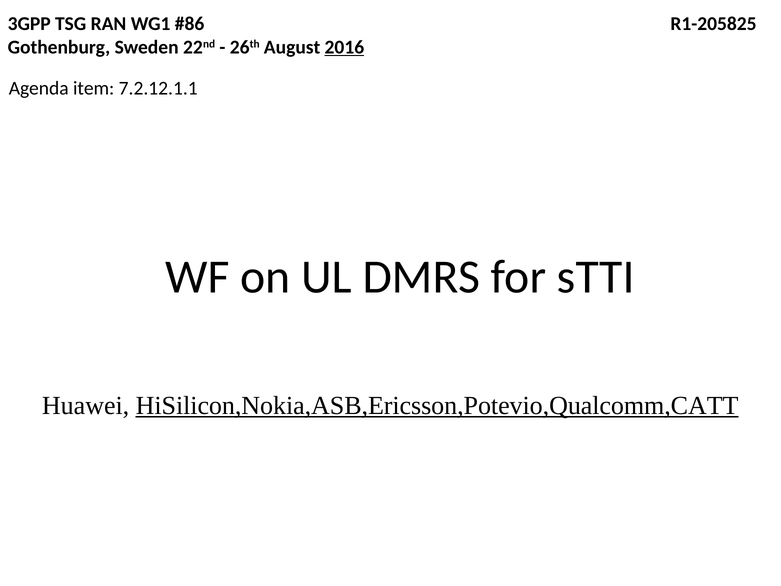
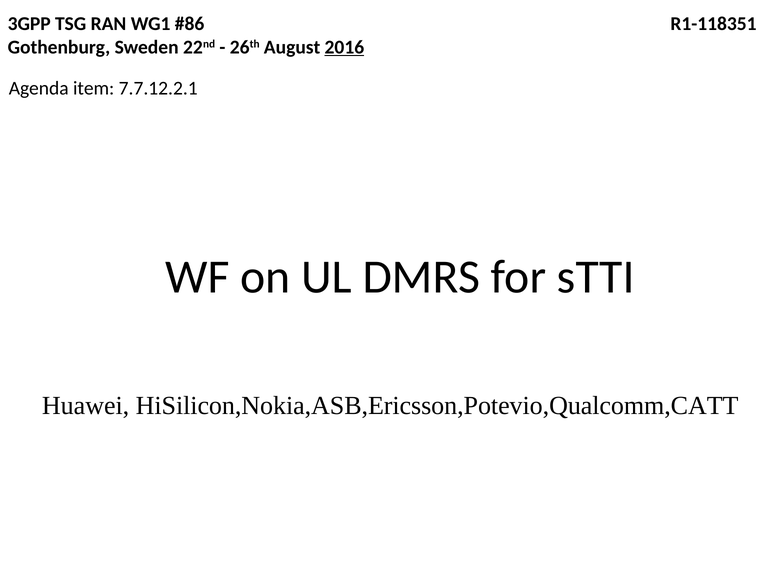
R1-205825: R1-205825 -> R1-118351
7.2.12.1.1: 7.2.12.1.1 -> 7.7.12.2.1
HiSilicon,Nokia,ASB,Ericsson,Potevio,Qualcomm,CATT underline: present -> none
